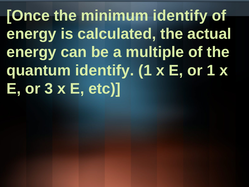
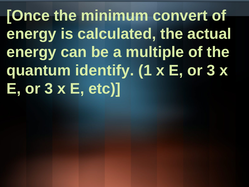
minimum identify: identify -> convert
1 at (211, 70): 1 -> 3
